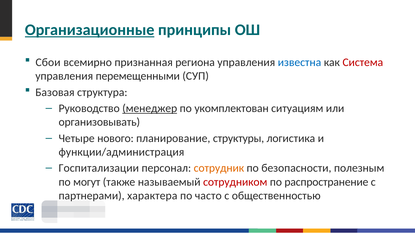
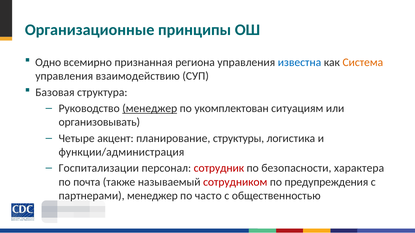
Организационные underline: present -> none
Сбои: Сбои -> Одно
Система colour: red -> orange
перемещенными: перемещенными -> взаимодействию
нового: нового -> акцент
сотрудник colour: orange -> red
полезным: полезным -> характера
могут: могут -> почта
распространение: распространение -> предупреждения
партнерами характера: характера -> менеджер
